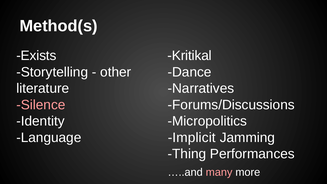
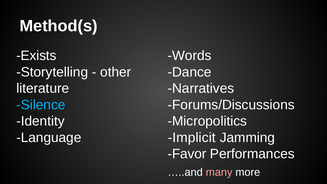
Kritikal: Kritikal -> Words
Silence colour: pink -> light blue
Thing: Thing -> Favor
